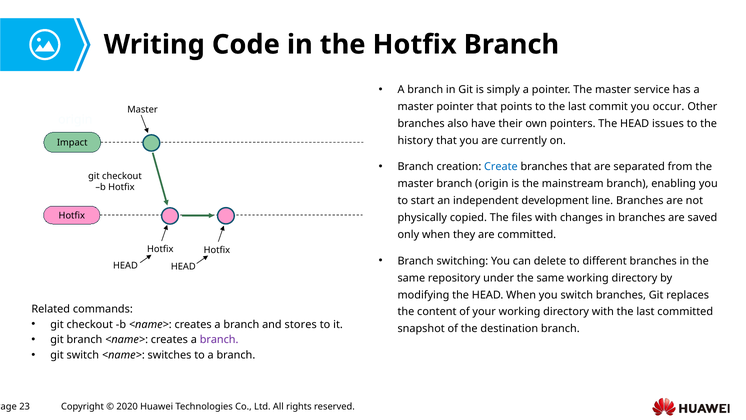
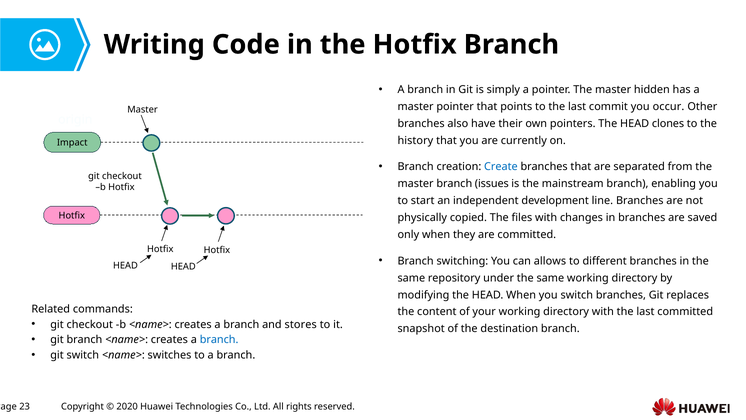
service: service -> hidden
issues: issues -> clones
branch origin: origin -> issues
delete: delete -> allows
branch at (219, 340) colour: purple -> blue
